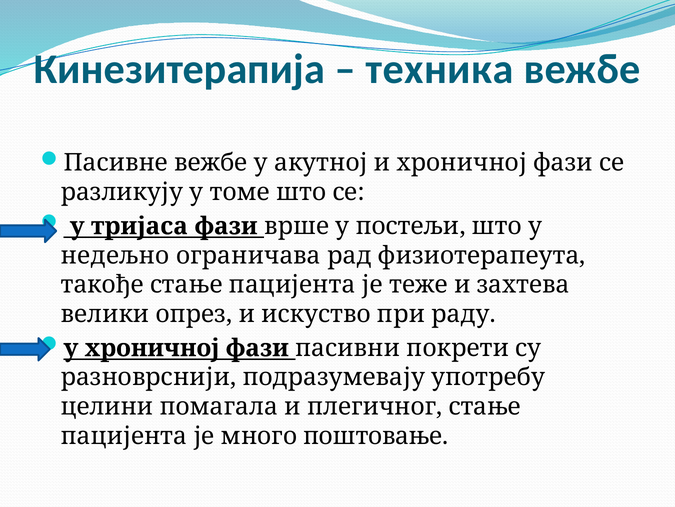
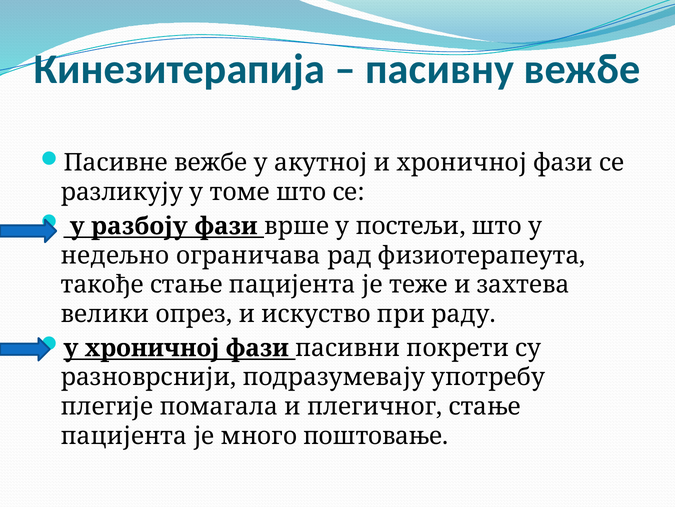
техника: техника -> пасивну
тријаса: тријаса -> разбоју
целини: целини -> плегије
